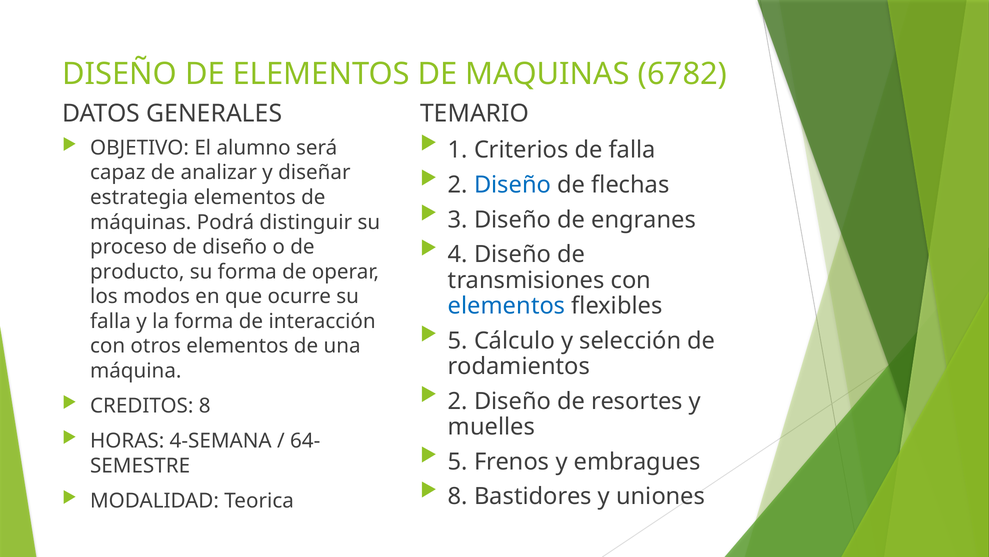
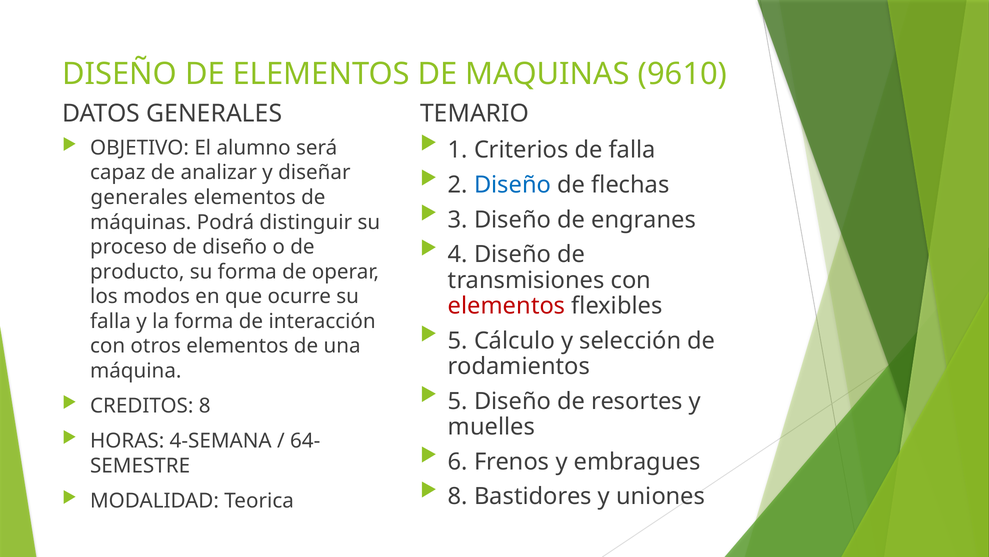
6782: 6782 -> 9610
estrategia at (139, 197): estrategia -> generales
elementos at (507, 305) colour: blue -> red
2 at (458, 401): 2 -> 5
5 at (458, 461): 5 -> 6
